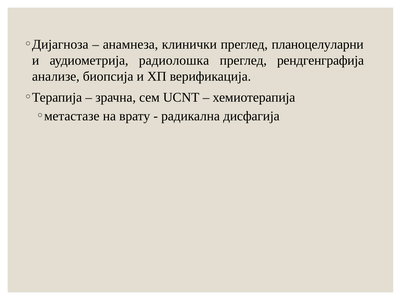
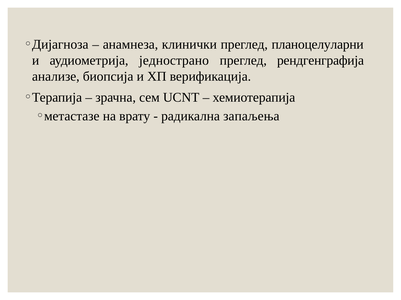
радиолошка: радиолошка -> једнострано
дисфагија: дисфагија -> запаљења
